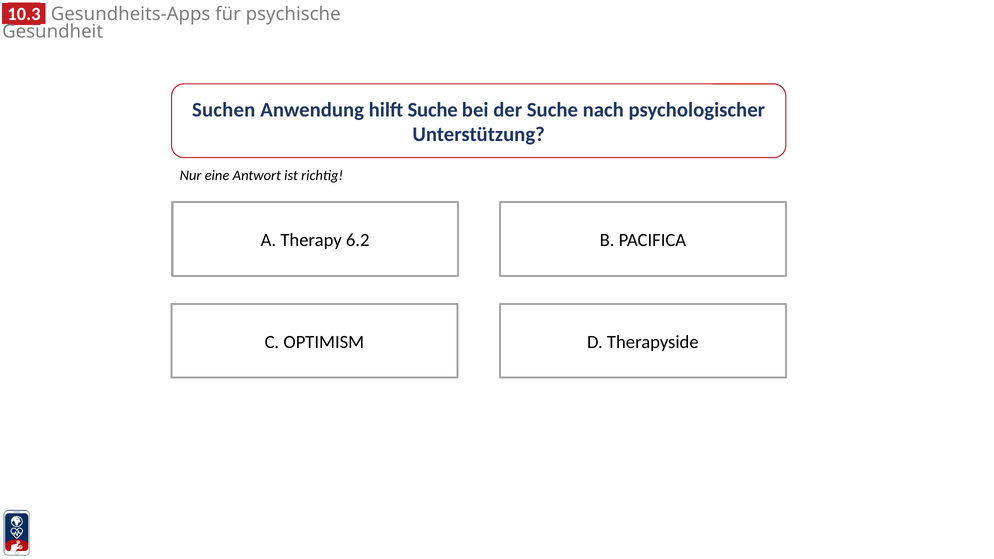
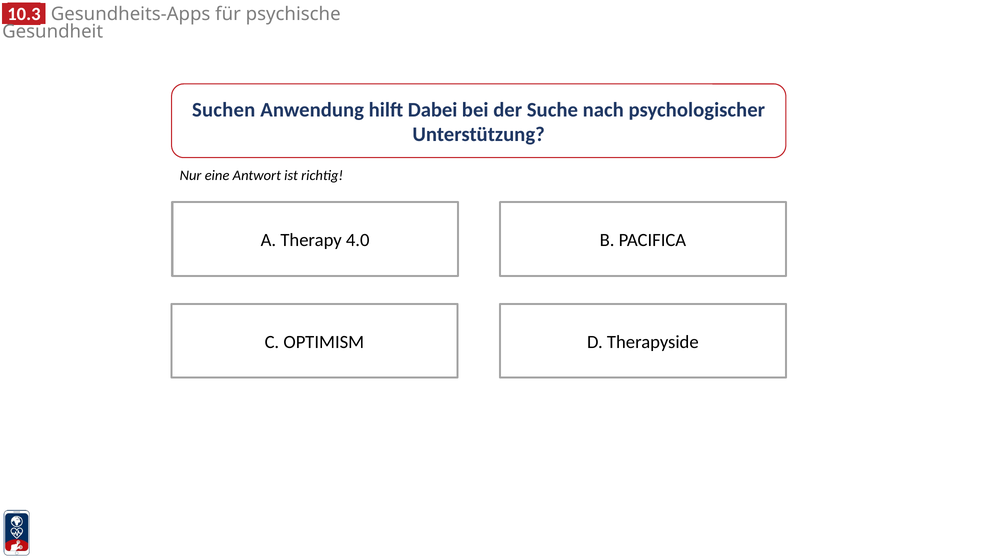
hilft Suche: Suche -> Dabei
6.2: 6.2 -> 4.0
